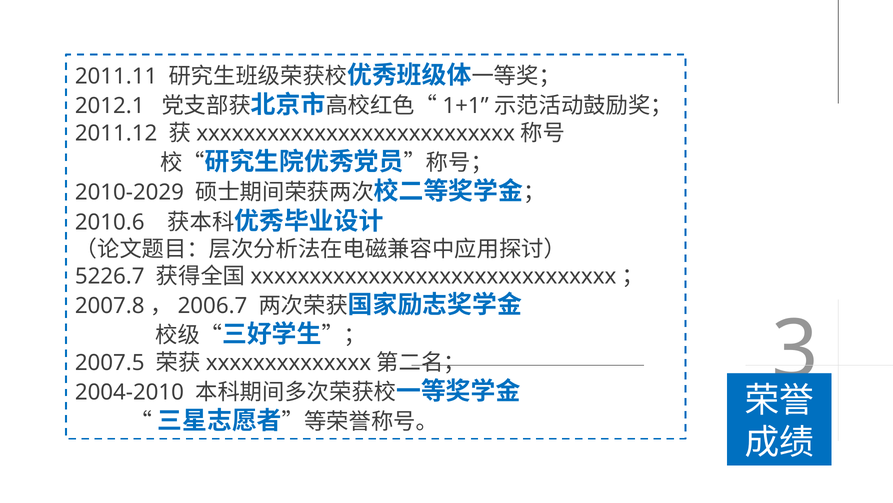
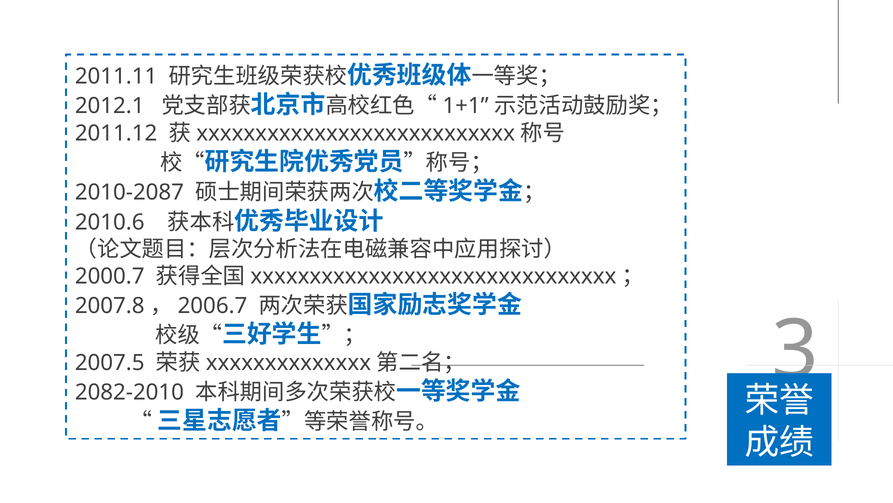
2010-2029: 2010-2029 -> 2010-2087
5226.7: 5226.7 -> 2000.7
2004-2010: 2004-2010 -> 2082-2010
